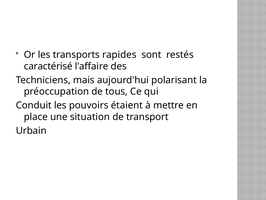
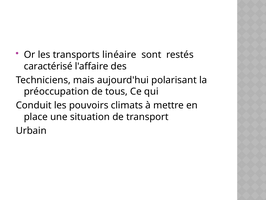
rapides: rapides -> linéaire
étaient: étaient -> climats
